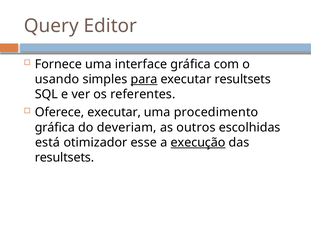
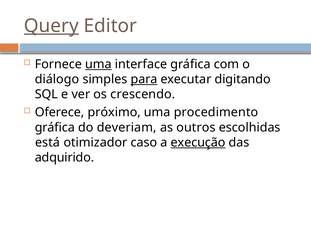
Query underline: none -> present
uma at (98, 64) underline: none -> present
usando: usando -> diálogo
executar resultsets: resultsets -> digitando
referentes: referentes -> crescendo
Oferece executar: executar -> próximo
esse: esse -> caso
resultsets at (64, 158): resultsets -> adquirido
